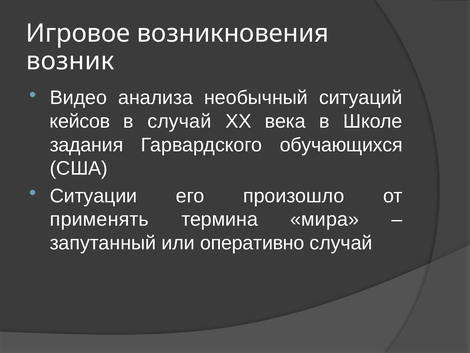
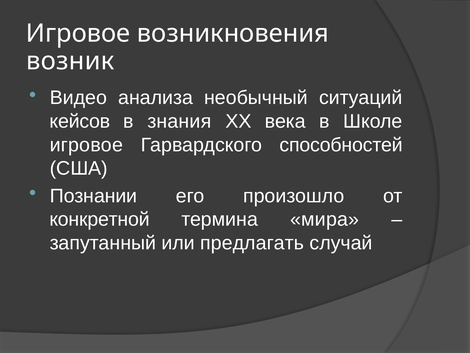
в случай: случай -> знания
задания at (87, 145): задания -> игровое
обучающихся: обучающихся -> способностей
Ситуации: Ситуации -> Познании
применять: применять -> конкретной
оперативно: оперативно -> предлагать
